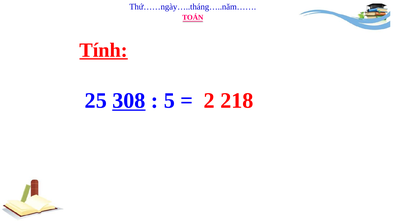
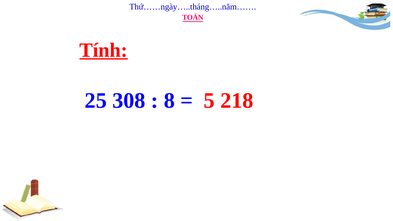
308 underline: present -> none
5: 5 -> 8
2: 2 -> 5
